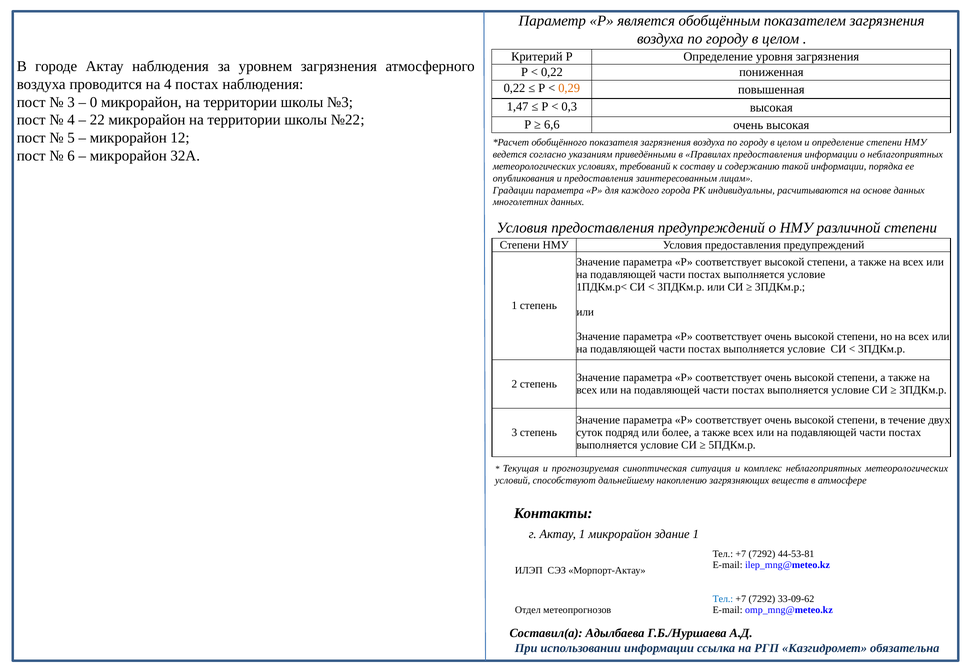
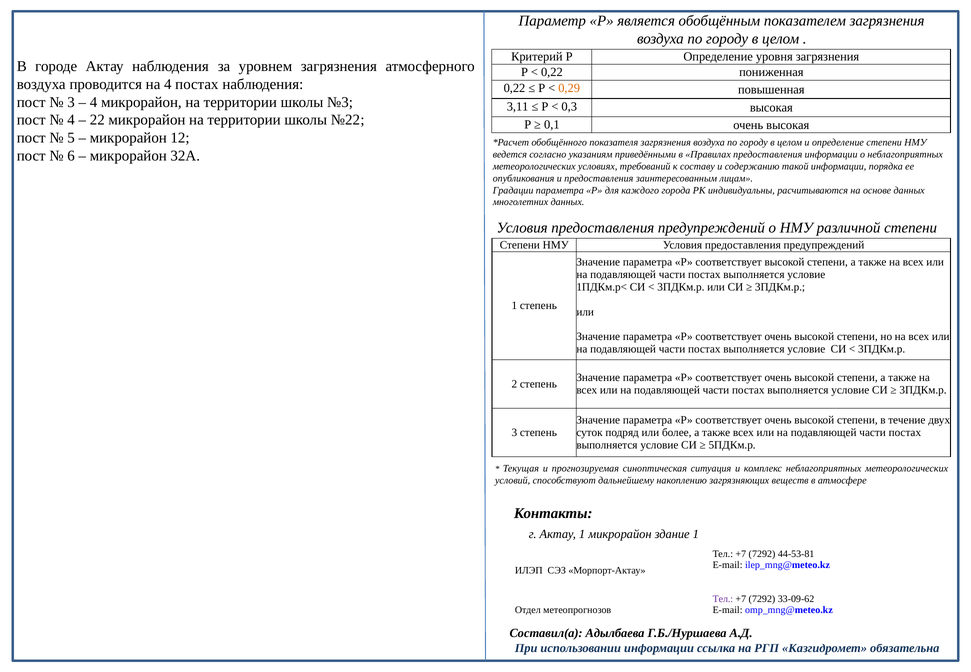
0 at (94, 102): 0 -> 4
1,47: 1,47 -> 3,11
6,6: 6,6 -> 0,1
Тел at (723, 599) colour: blue -> purple
